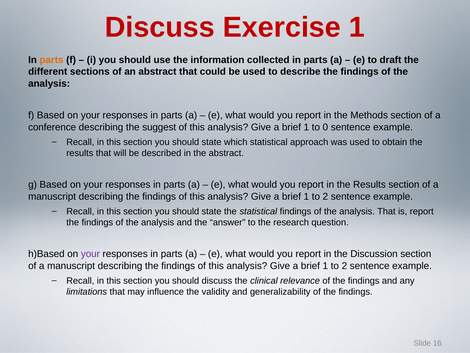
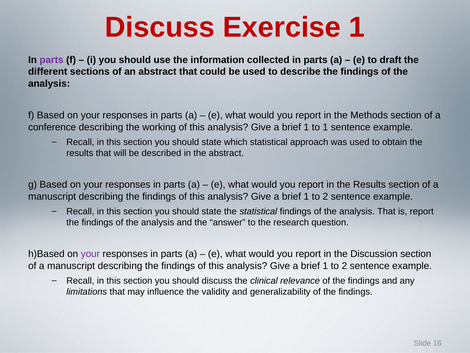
parts at (51, 60) colour: orange -> purple
suggest: suggest -> working
to 0: 0 -> 1
